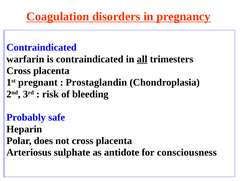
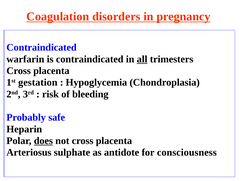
pregnant: pregnant -> gestation
Prostaglandin: Prostaglandin -> Hypoglycemia
does underline: none -> present
